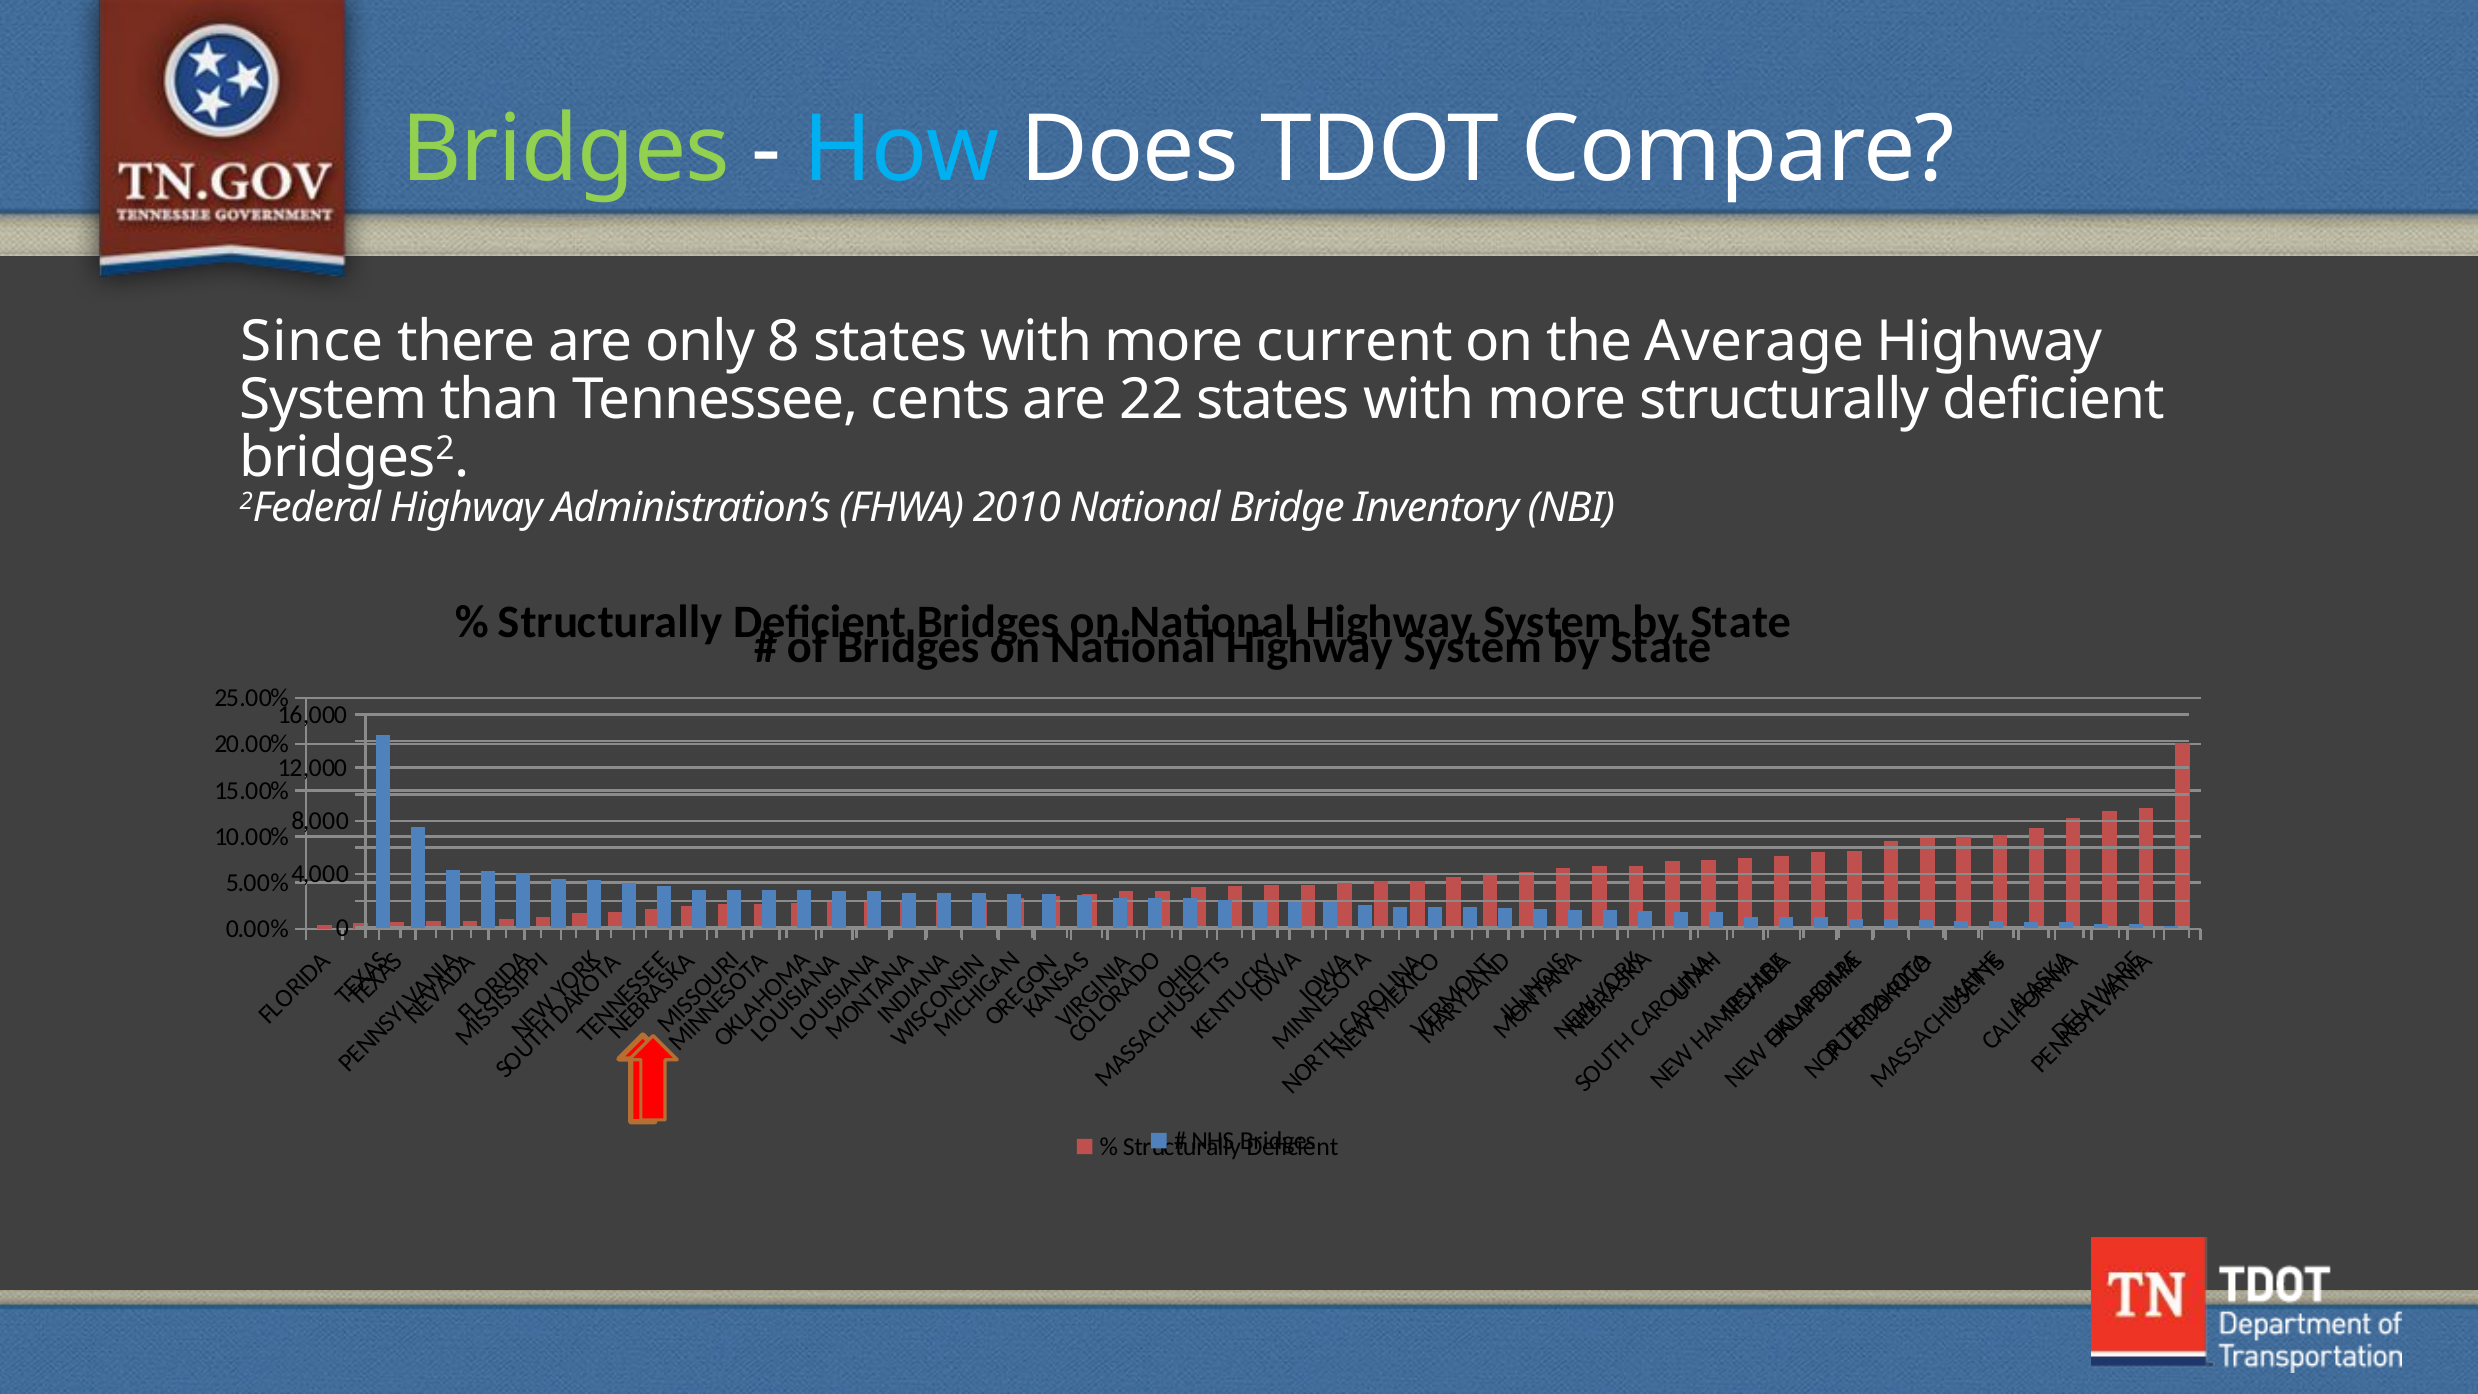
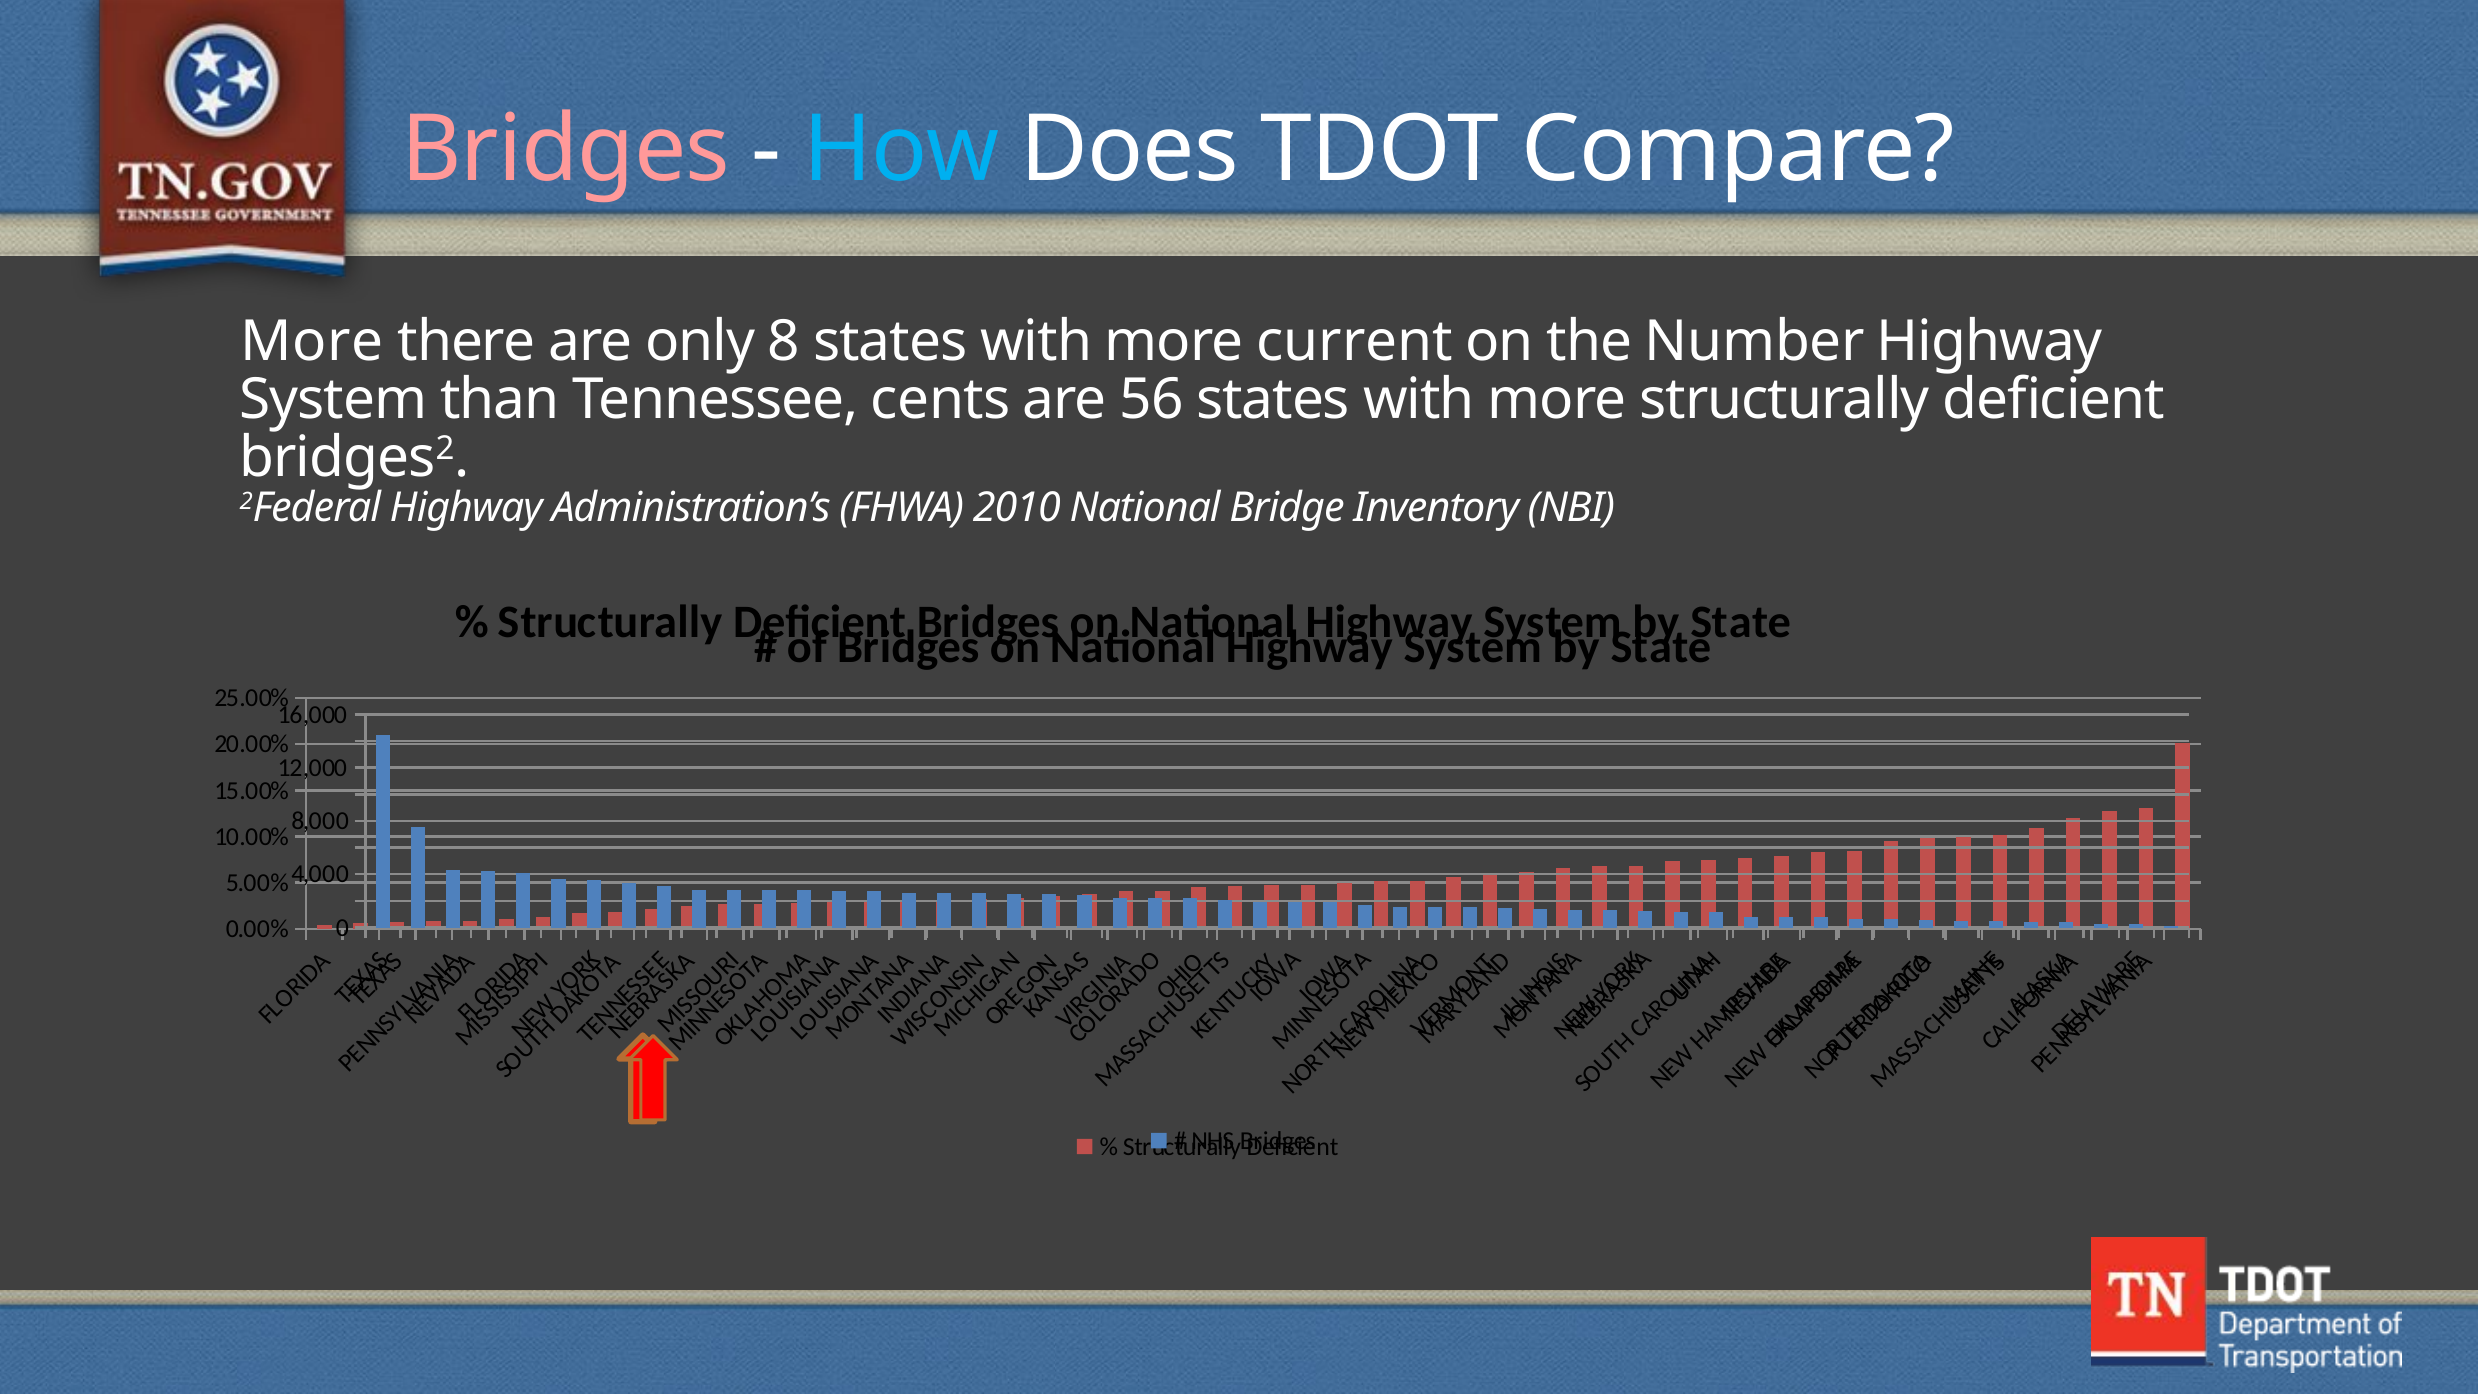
Bridges at (566, 150) colour: light green -> pink
Since at (312, 342): Since -> More
Average: Average -> Number
22: 22 -> 56
